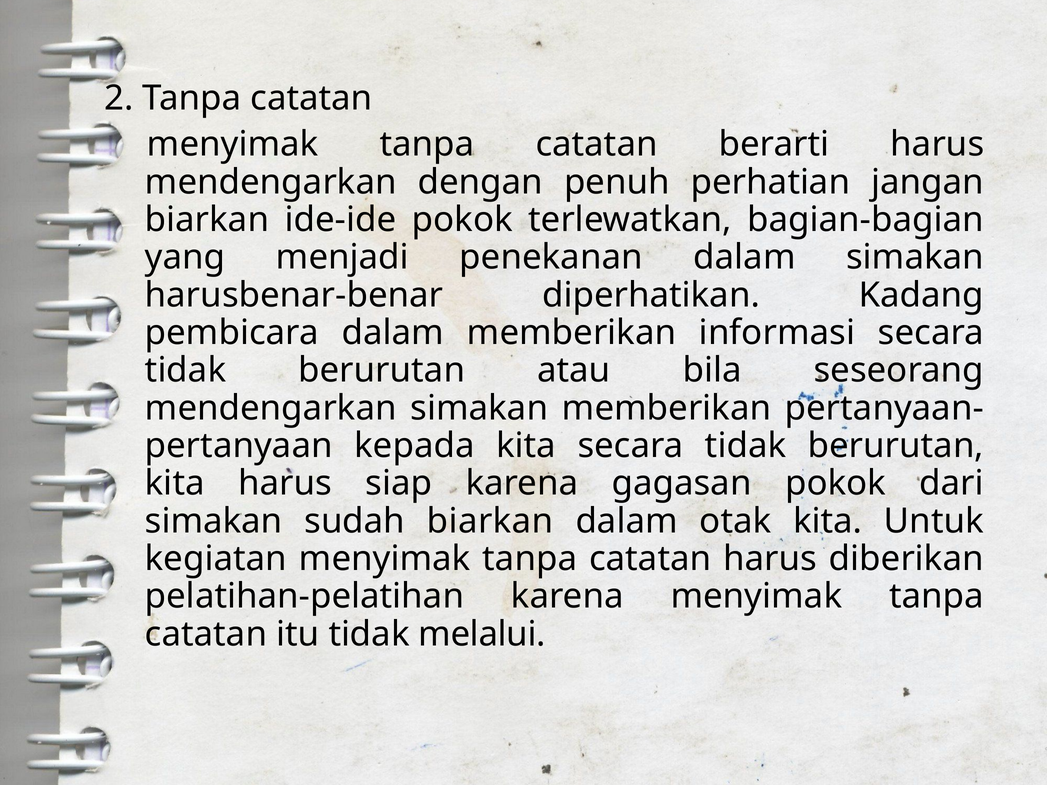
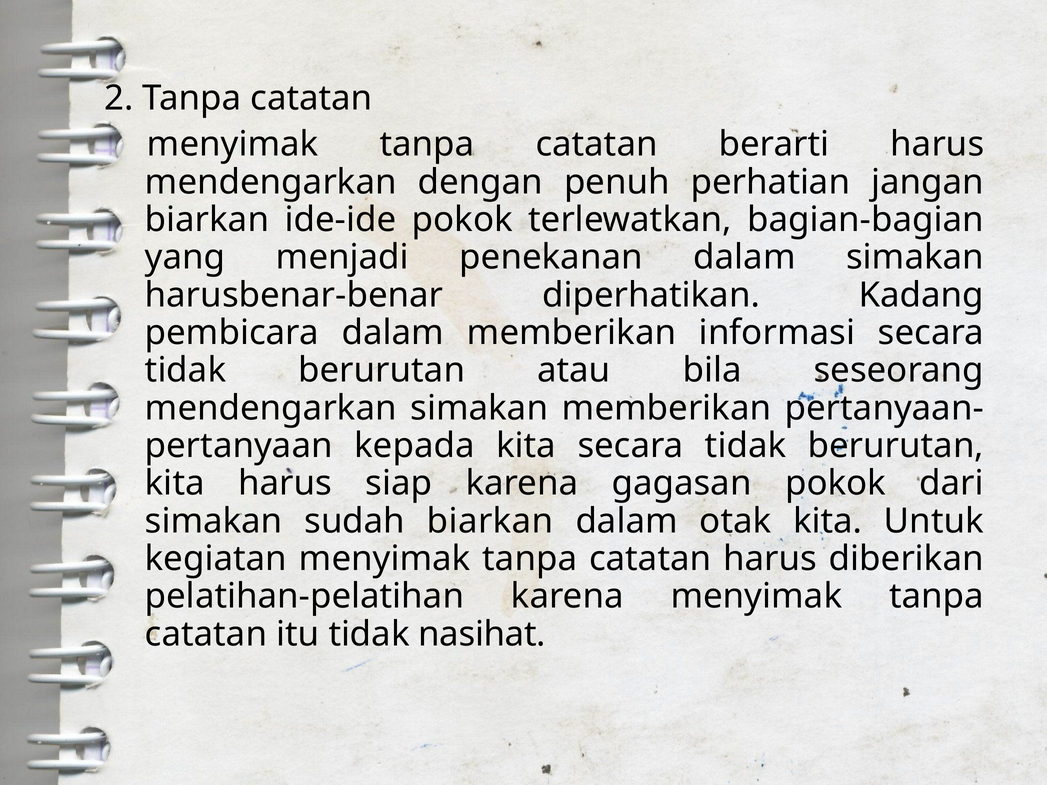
melalui: melalui -> nasihat
